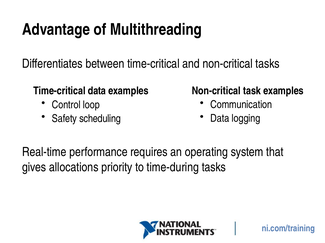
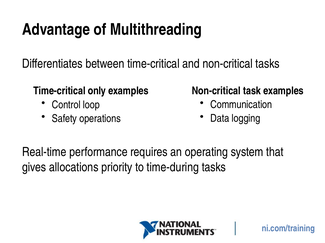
Time-critical data: data -> only
scheduling: scheduling -> operations
